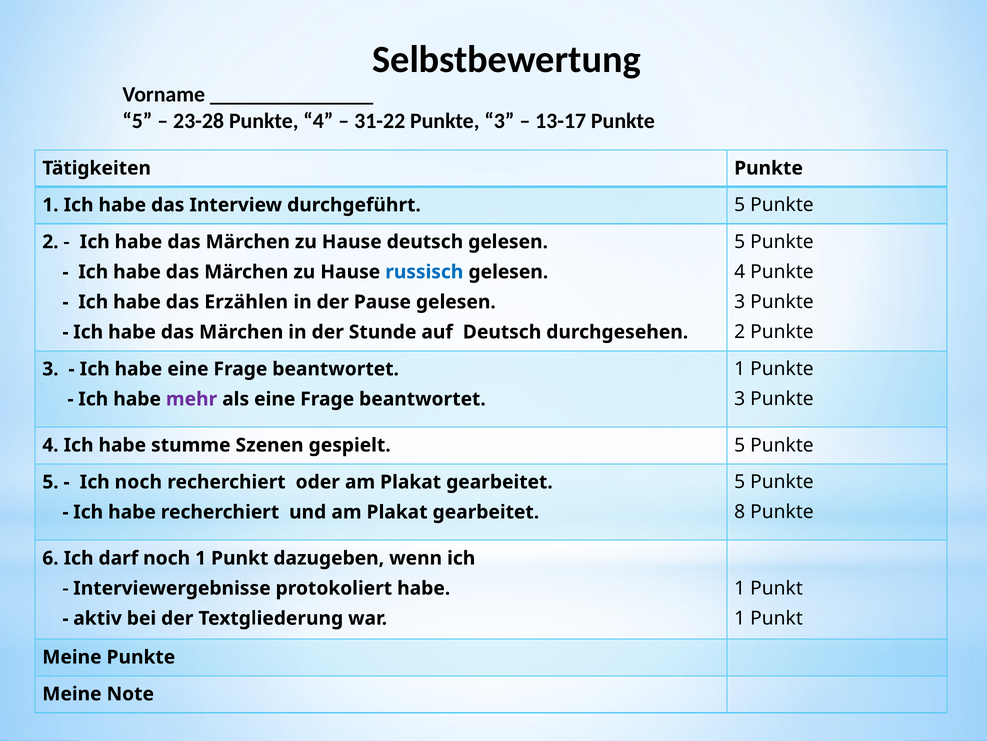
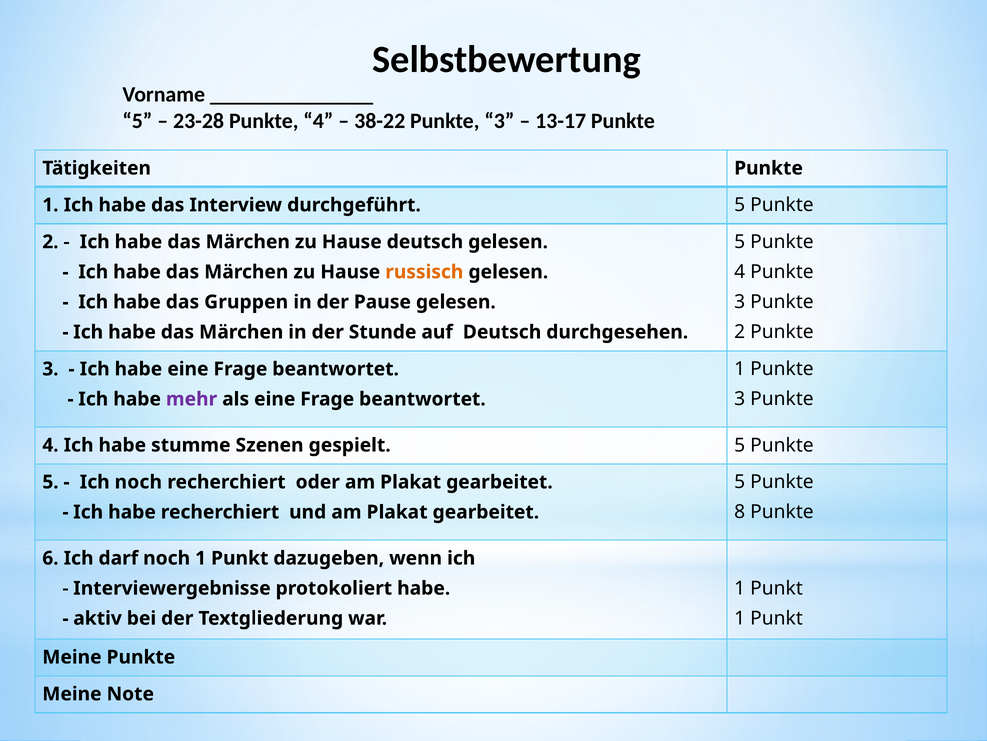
31-22: 31-22 -> 38-22
russisch colour: blue -> orange
Erzählen: Erzählen -> Gruppen
